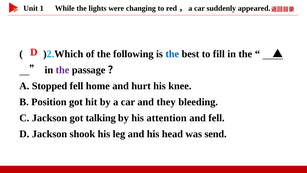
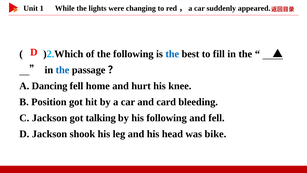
the at (62, 70) colour: purple -> blue
Stopped: Stopped -> Dancing
they: they -> card
his attention: attention -> following
send: send -> bike
